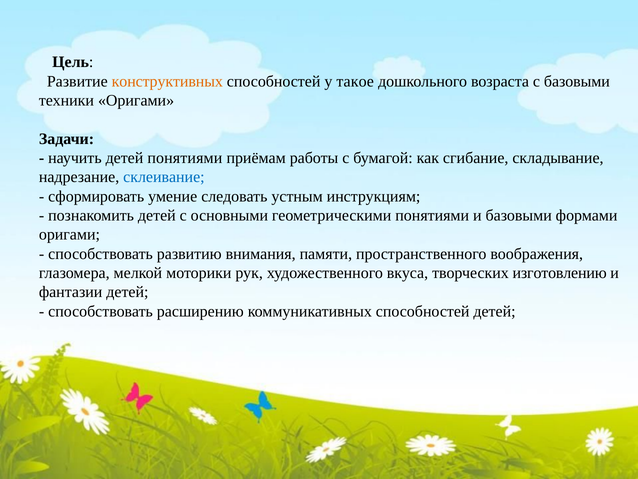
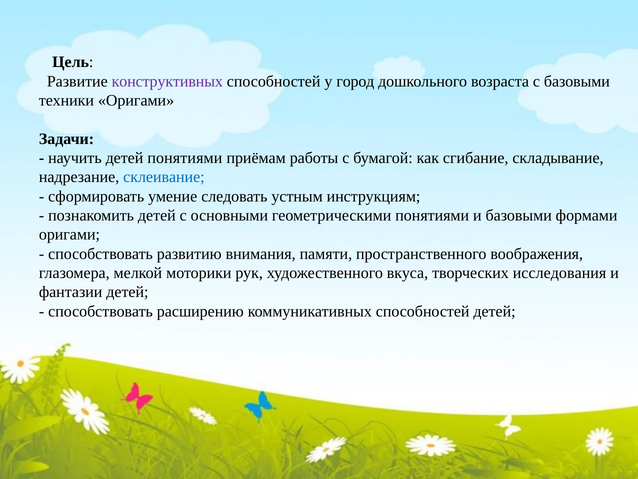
конструктивных colour: orange -> purple
такое: такое -> город
изготовлению: изготовлению -> исследования
